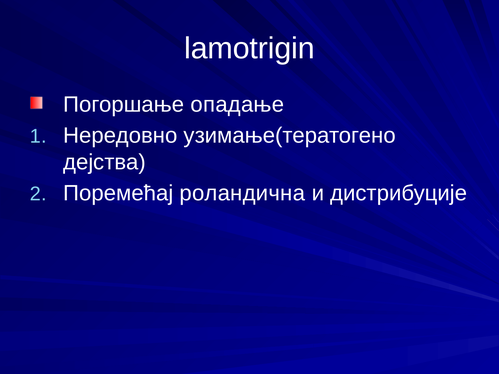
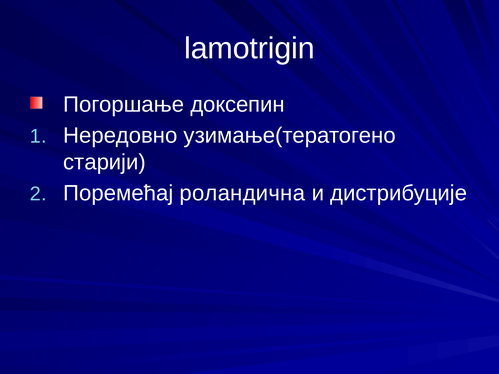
опадање: опадање -> доксепин
дејства: дејства -> старији
